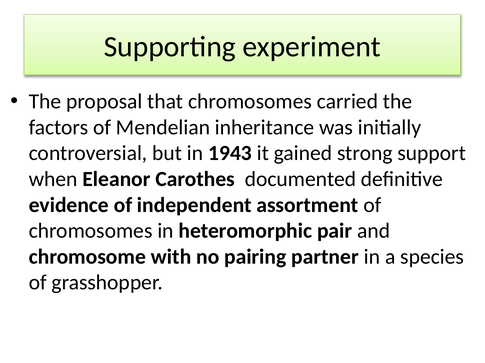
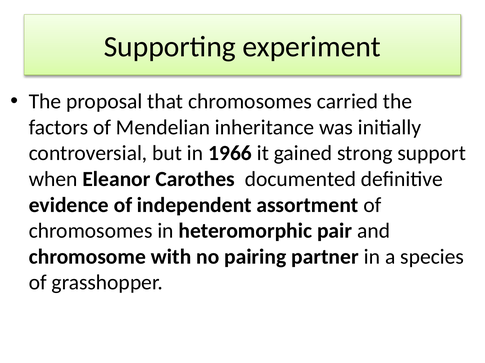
1943: 1943 -> 1966
